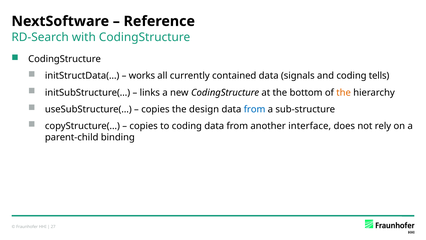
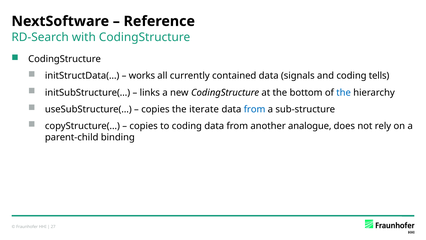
the at (344, 92) colour: orange -> blue
design: design -> iterate
interface: interface -> analogue
